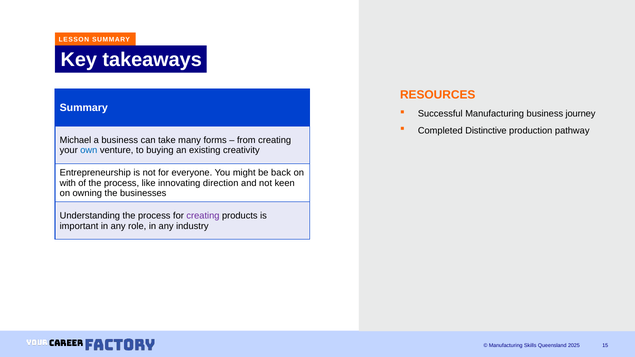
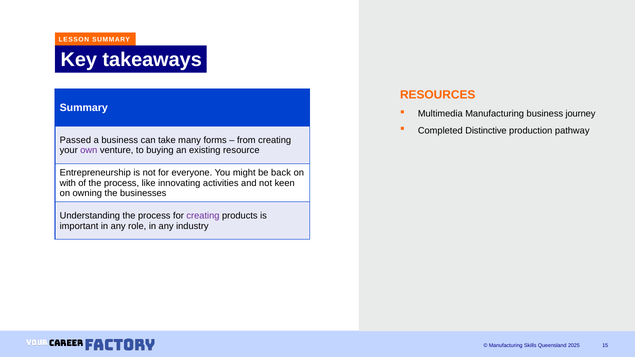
Successful: Successful -> Multimedia
Michael: Michael -> Passed
own colour: blue -> purple
creativity: creativity -> resource
direction: direction -> activities
